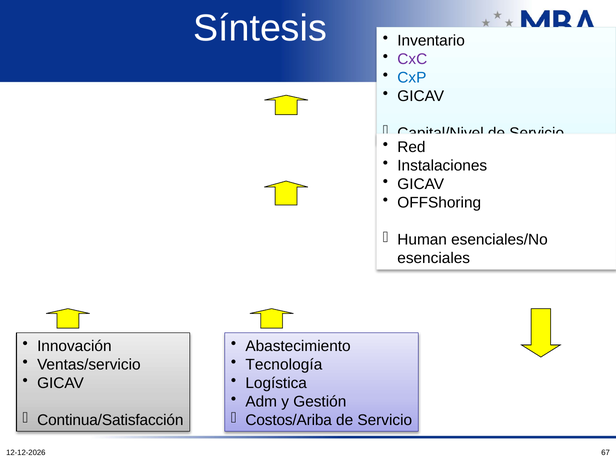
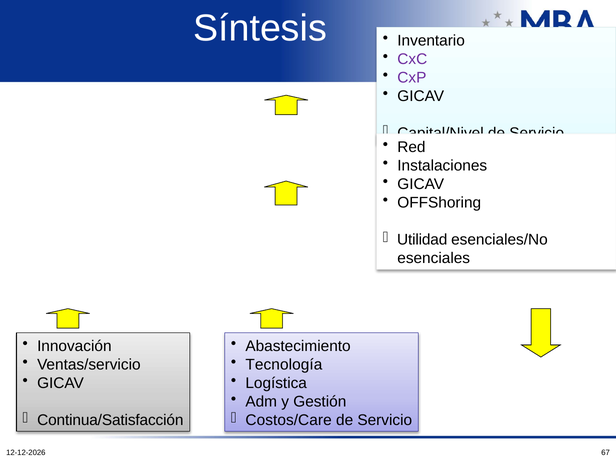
CxP colour: blue -> purple
Human: Human -> Utilidad
Costos/Ariba: Costos/Ariba -> Costos/Care
